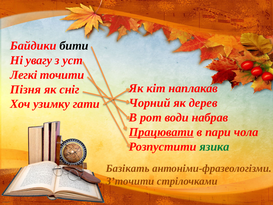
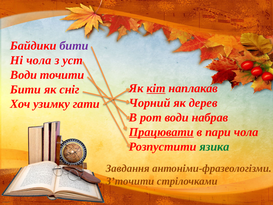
бити at (74, 46) colour: black -> purple
Ні увагу: увагу -> чола
Легкі at (24, 75): Легкі -> Води
кіт underline: none -> present
Пізня at (26, 89): Пізня -> Бити
Базікать: Базікать -> Завдання
